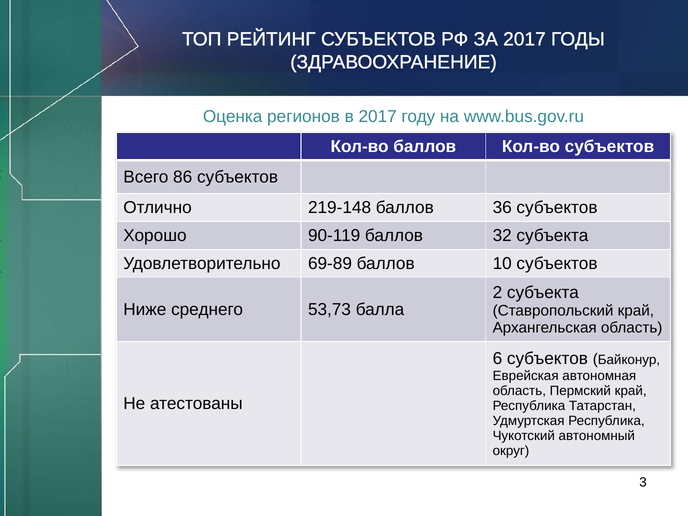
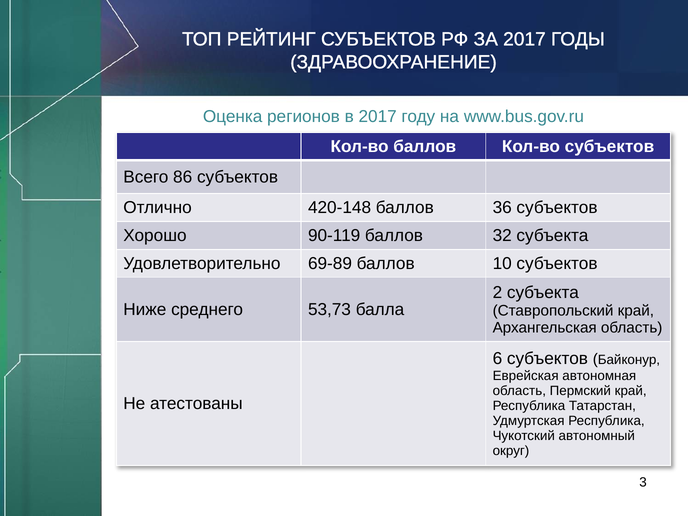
219-148: 219-148 -> 420-148
